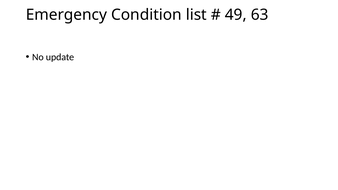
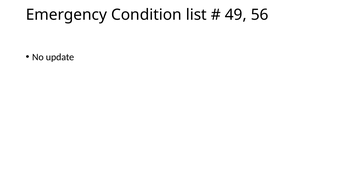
63: 63 -> 56
